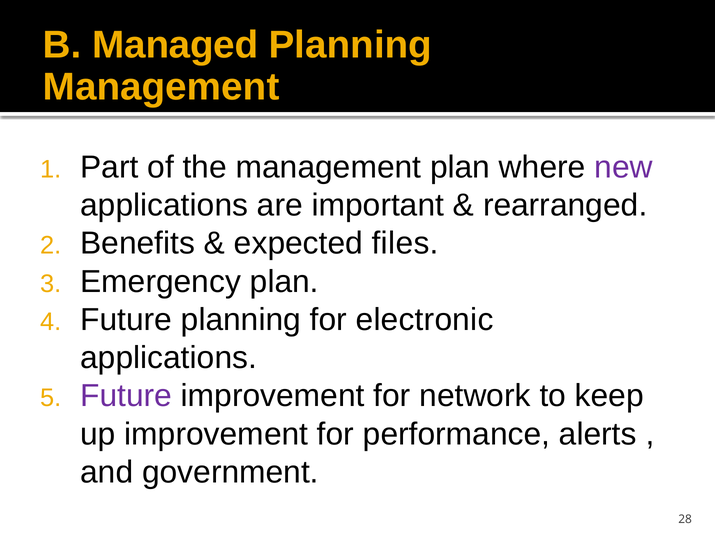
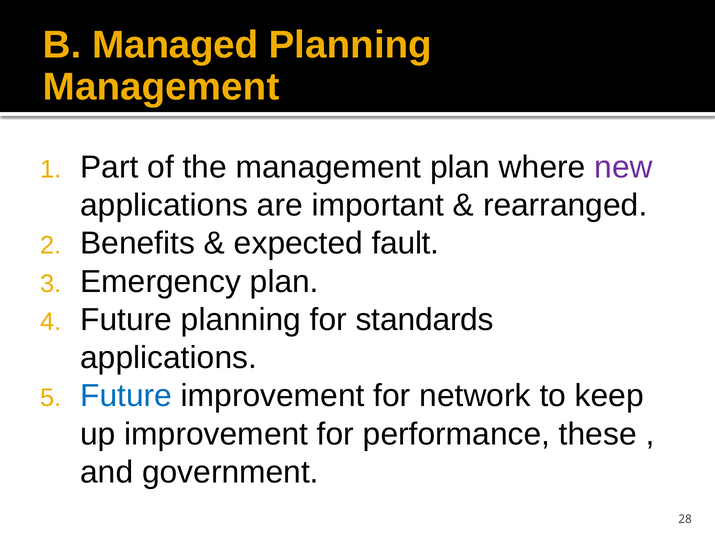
files: files -> fault
electronic: electronic -> standards
Future at (126, 396) colour: purple -> blue
alerts: alerts -> these
